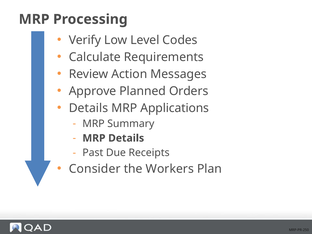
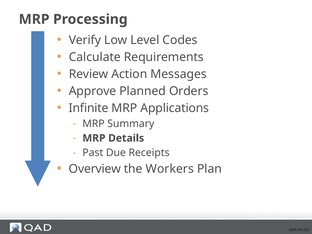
Details at (88, 108): Details -> Infinite
Consider: Consider -> Overview
